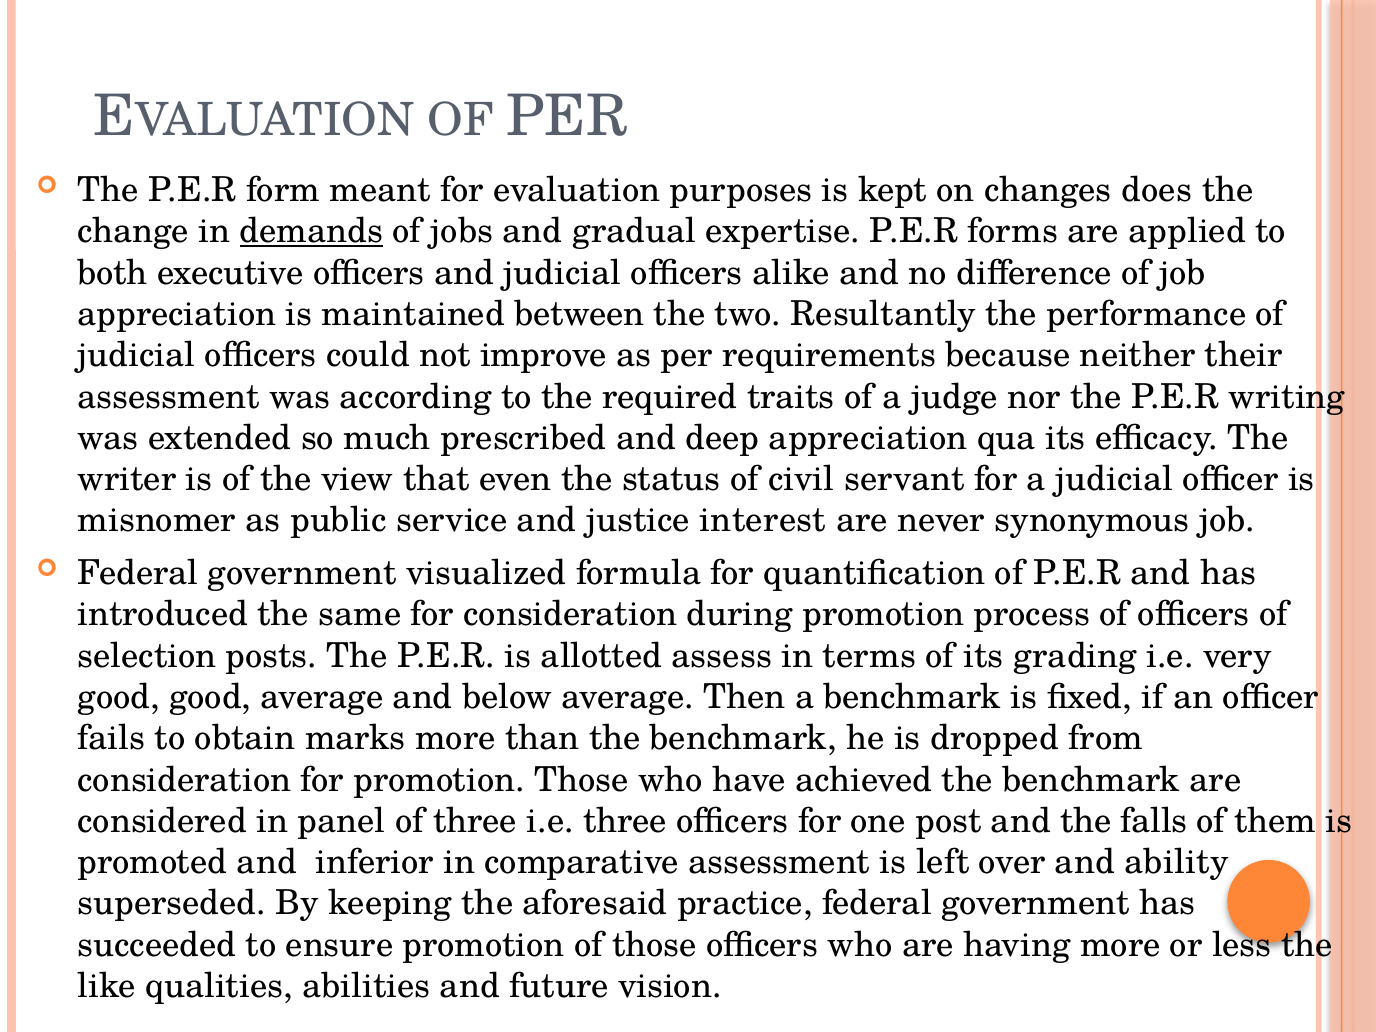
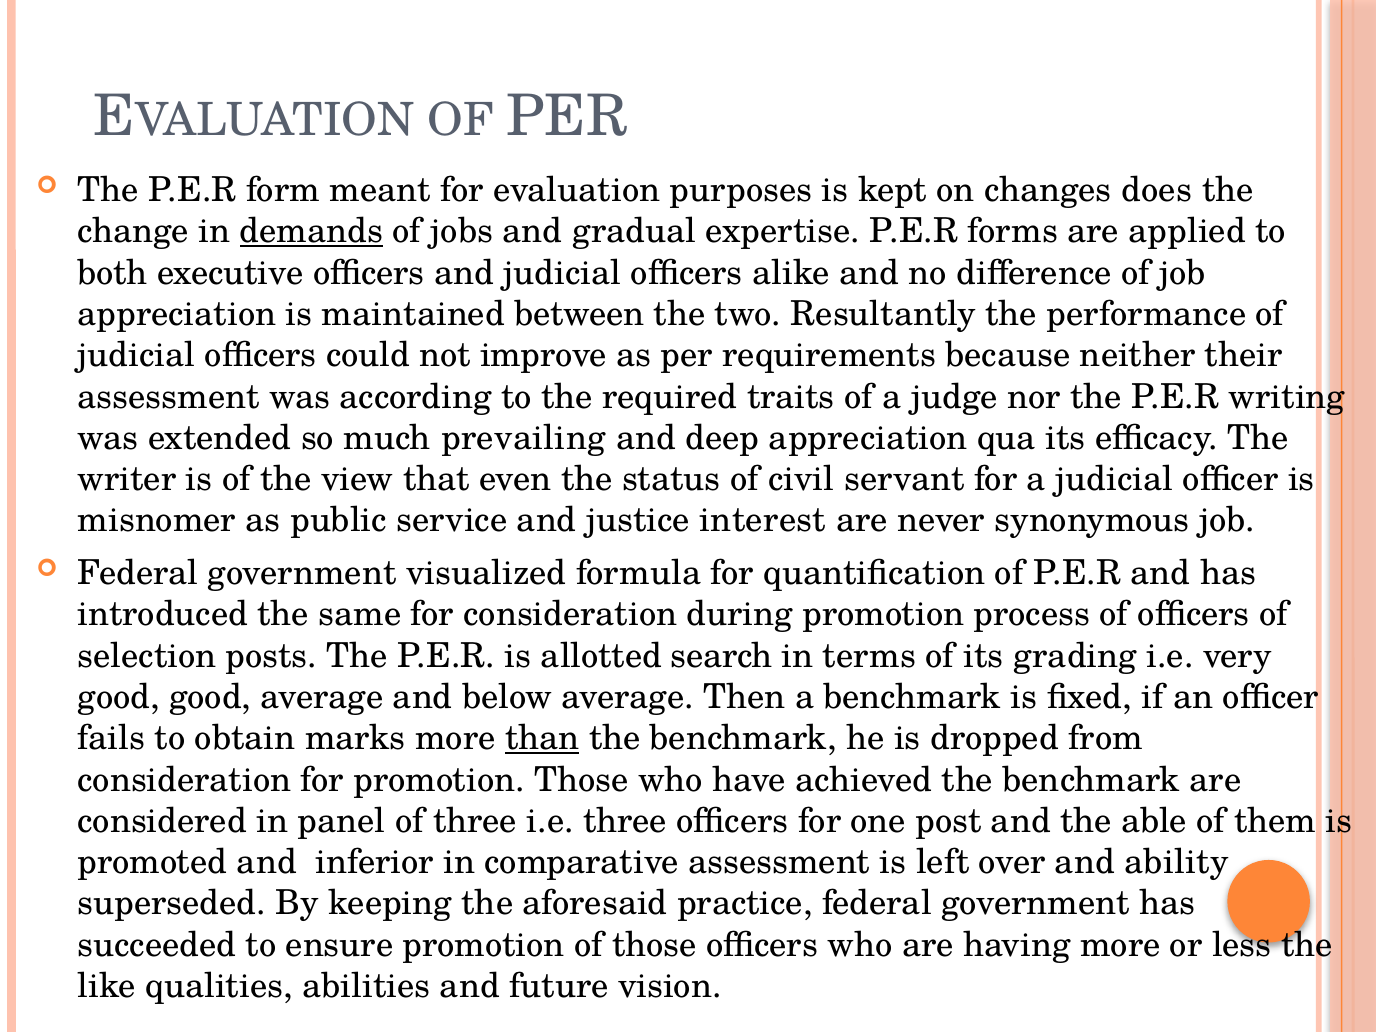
prescribed: prescribed -> prevailing
assess: assess -> search
than underline: none -> present
falls: falls -> able
